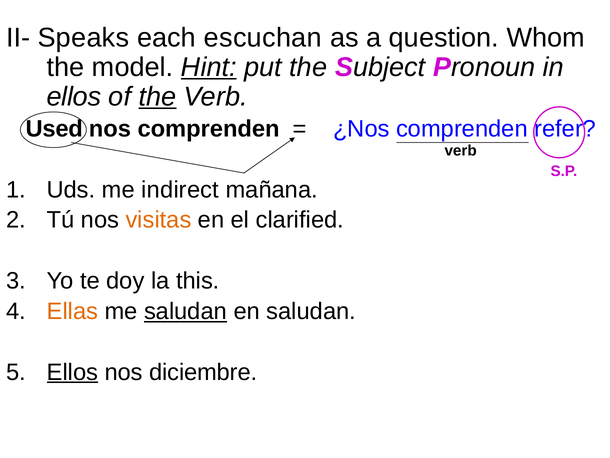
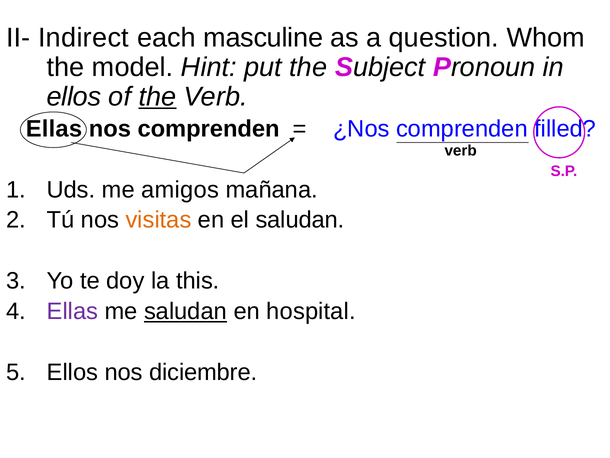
Speaks: Speaks -> Indirect
escuchan: escuchan -> masculine
Hint underline: present -> none
Used at (54, 129): Used -> Ellas
refer: refer -> filled
indirect: indirect -> amigos
el clarified: clarified -> saludan
Ellas at (72, 311) colour: orange -> purple
en saludan: saludan -> hospital
Ellos at (72, 372) underline: present -> none
